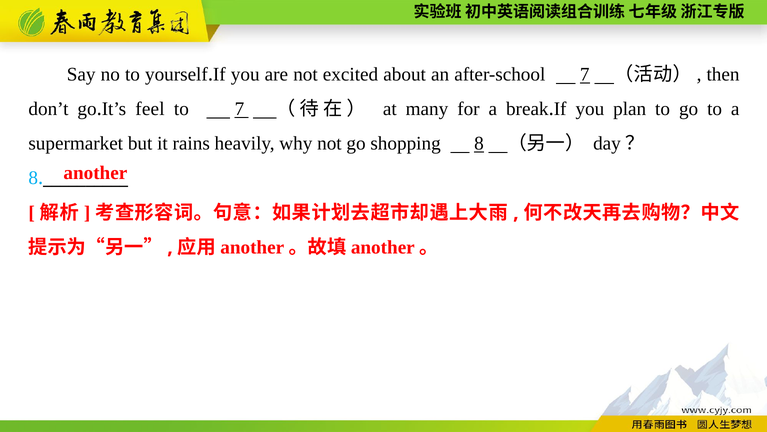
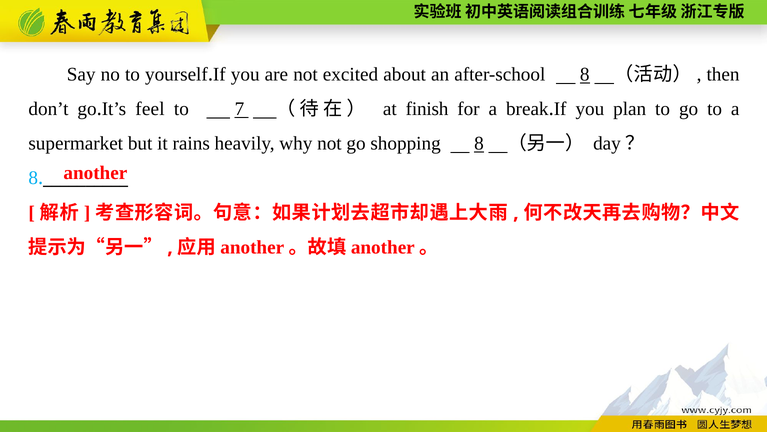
after-school 7: 7 -> 8
many: many -> finish
